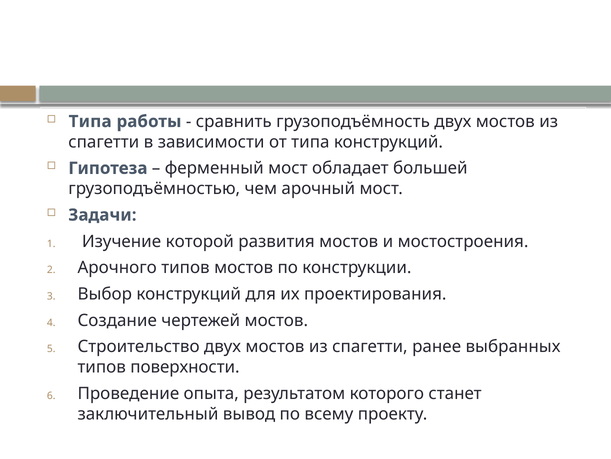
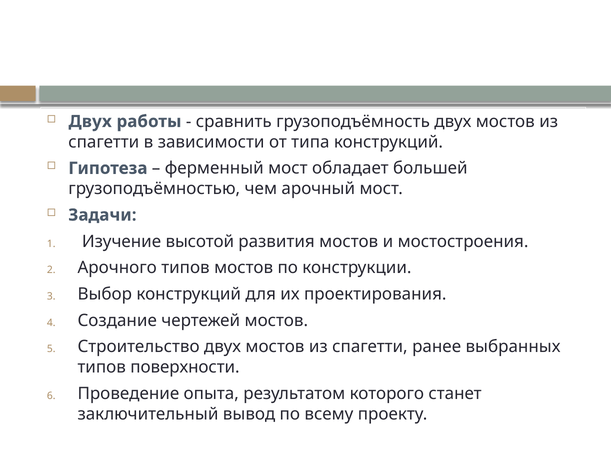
Типа at (90, 121): Типа -> Двух
которой: которой -> высотой
